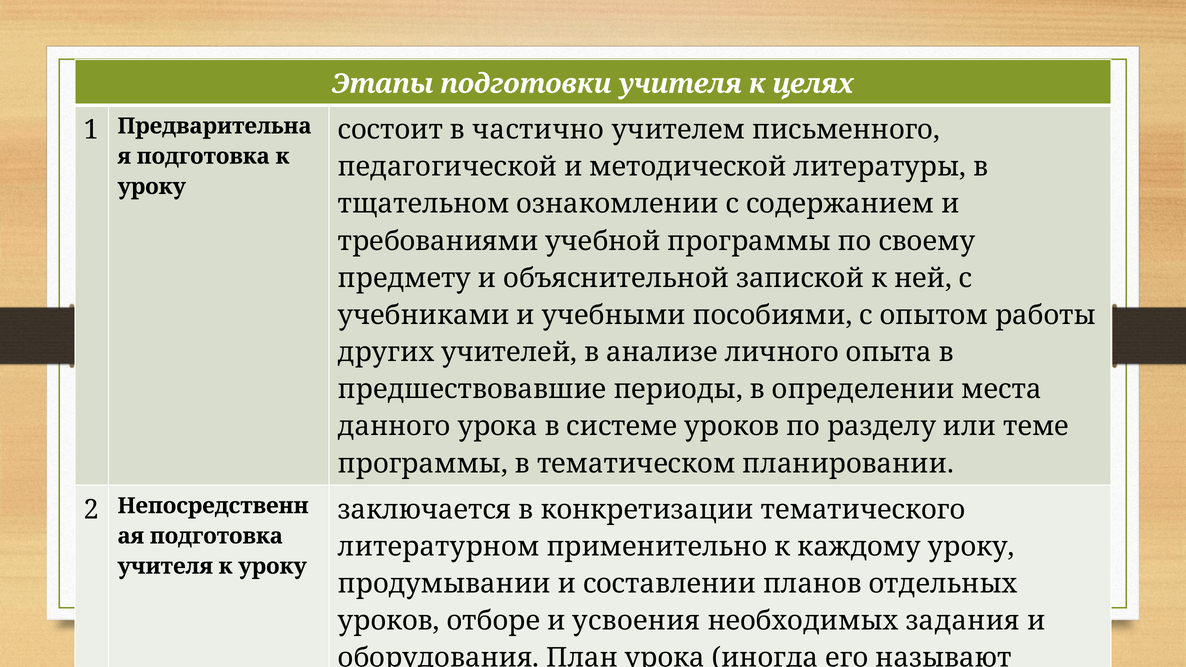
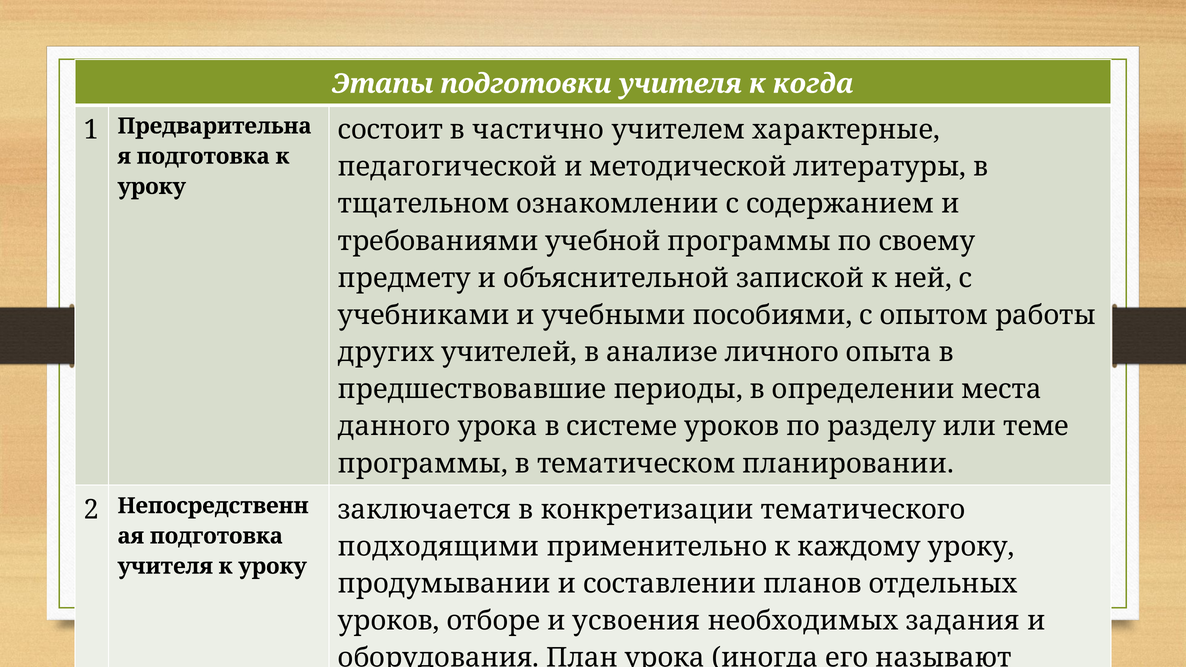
целях: целях -> когда
письменного: письменного -> характерные
литературном: литературном -> подходящими
